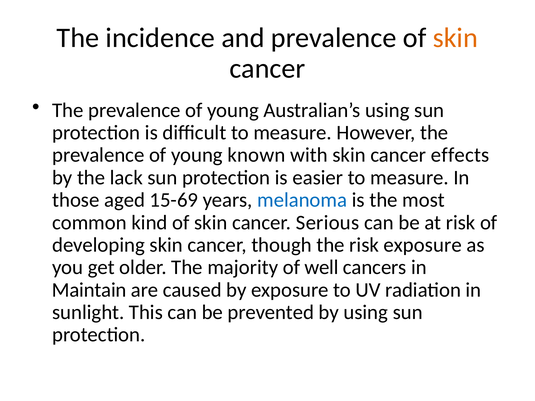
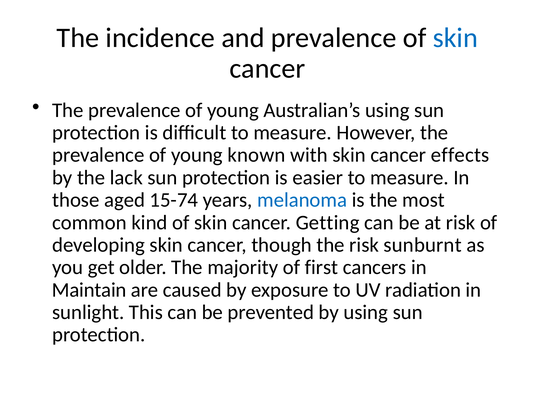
skin at (455, 38) colour: orange -> blue
15-69: 15-69 -> 15-74
Serious: Serious -> Getting
risk exposure: exposure -> sunburnt
well: well -> first
